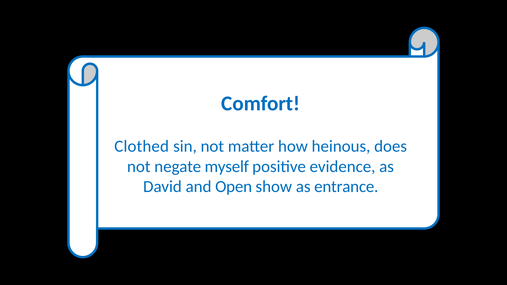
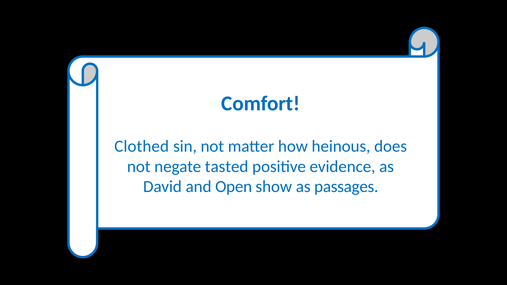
myself: myself -> tasted
entrance: entrance -> passages
